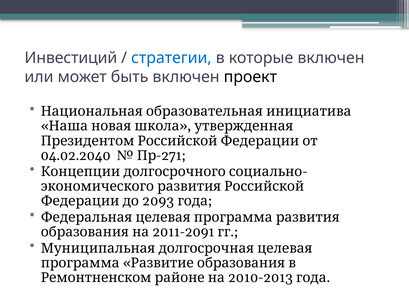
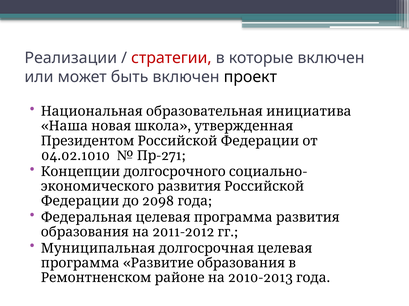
Инвестиций: Инвестиций -> Реализации
стратегии colour: blue -> red
04.02.2040: 04.02.2040 -> 04.02.1010
2093: 2093 -> 2098
2011-2091: 2011-2091 -> 2011-2012
